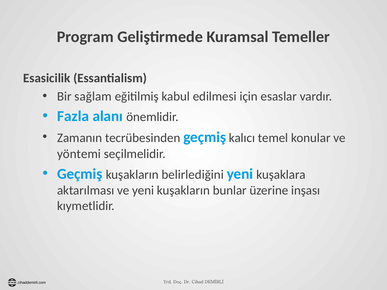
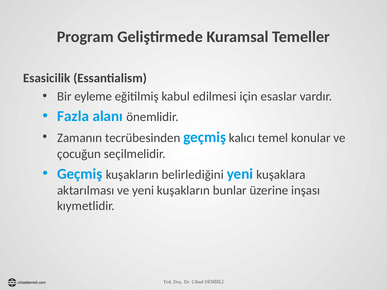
sağlam: sağlam -> eyleme
yöntemi: yöntemi -> çocuğun
